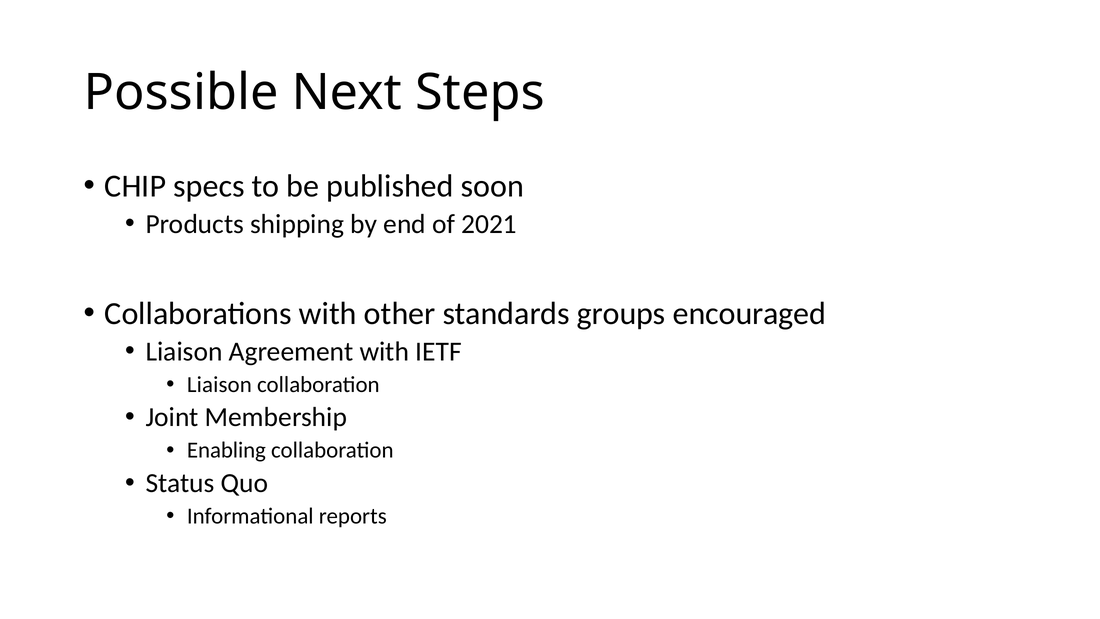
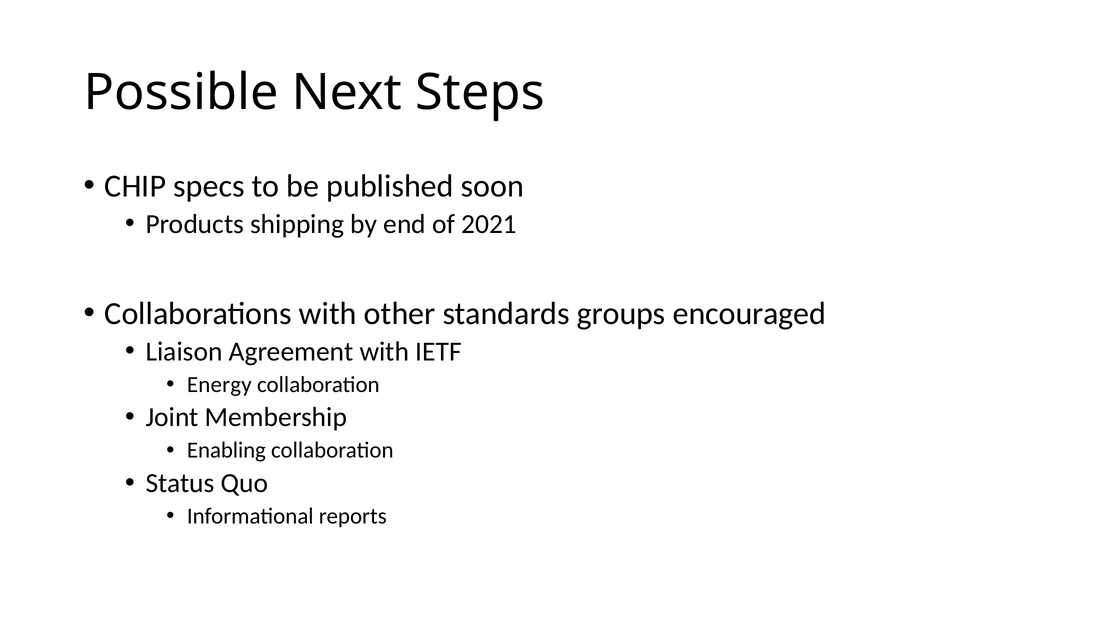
Liaison at (219, 384): Liaison -> Energy
